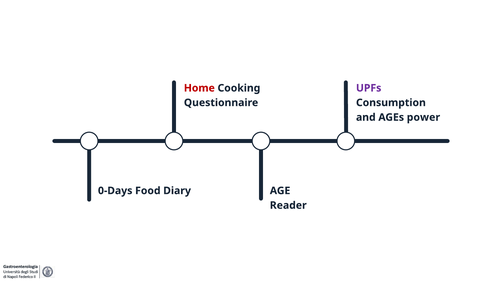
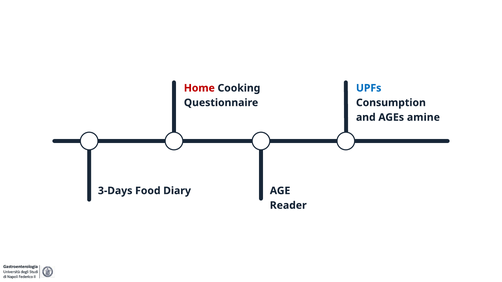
UPFs colour: purple -> blue
power: power -> amine
0-Days: 0-Days -> 3-Days
